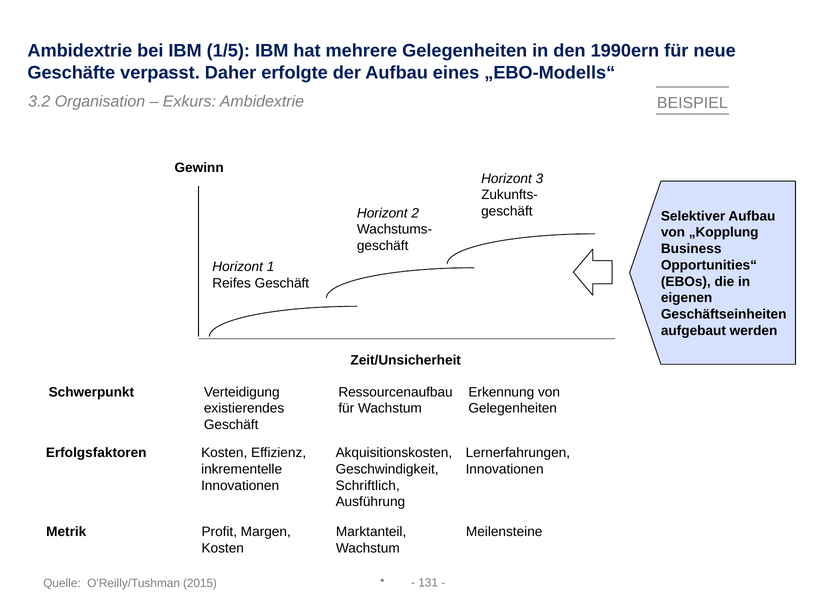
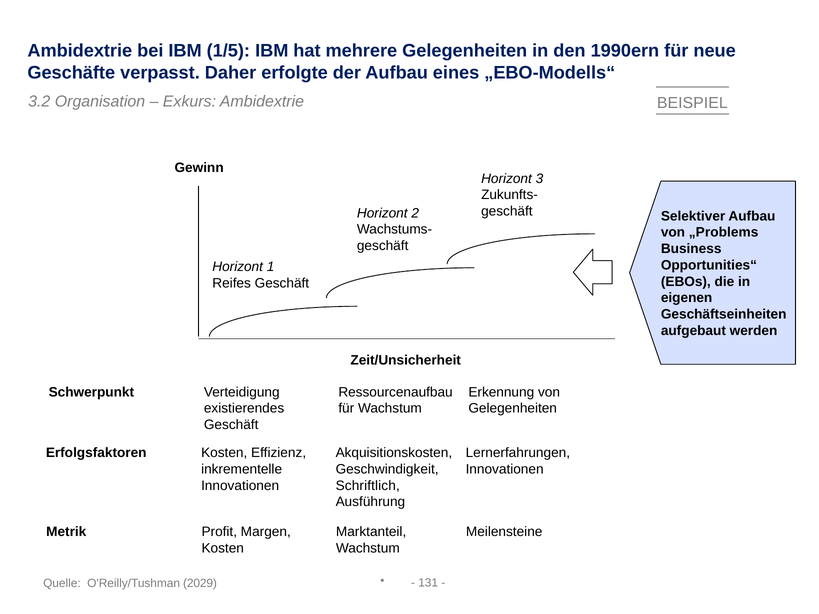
„Kopplung: „Kopplung -> „Problems
2015: 2015 -> 2029
